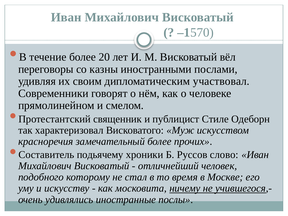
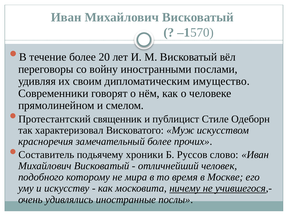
казны: казны -> войну
участвовал: участвовал -> имущество
стал: стал -> мира
